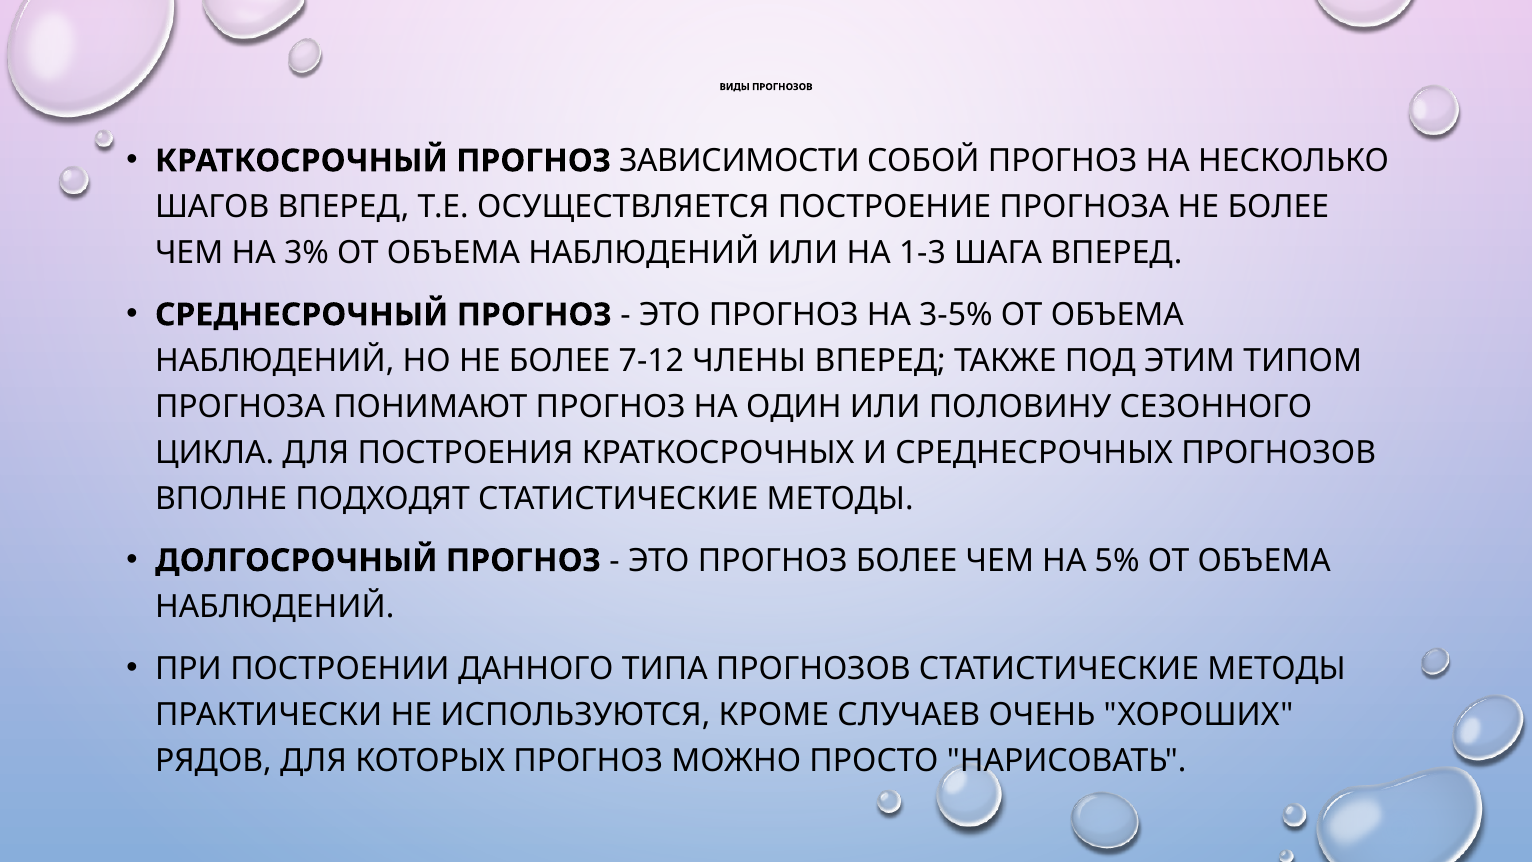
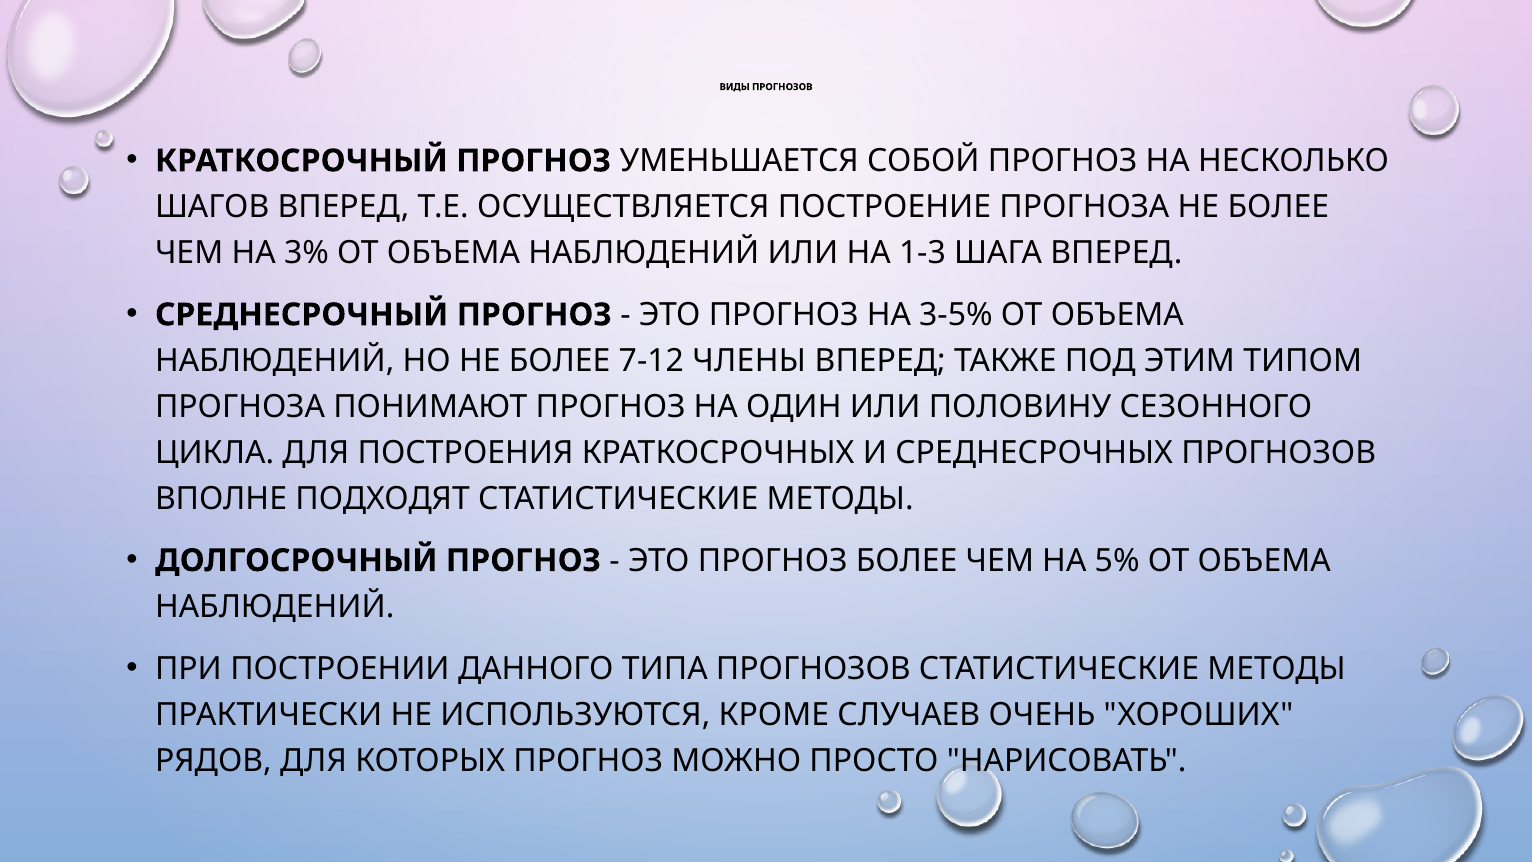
ЗАВИСИМОСТИ: ЗАВИСИМОСТИ -> УМЕНЬШАЕТСЯ
